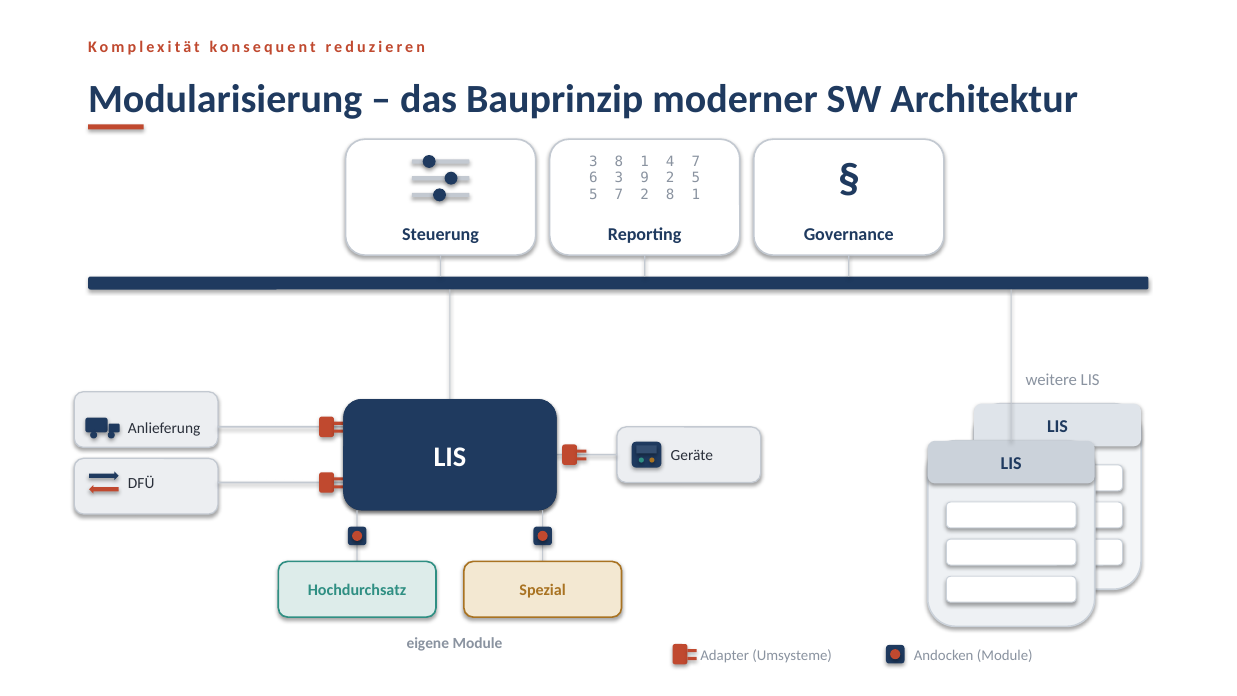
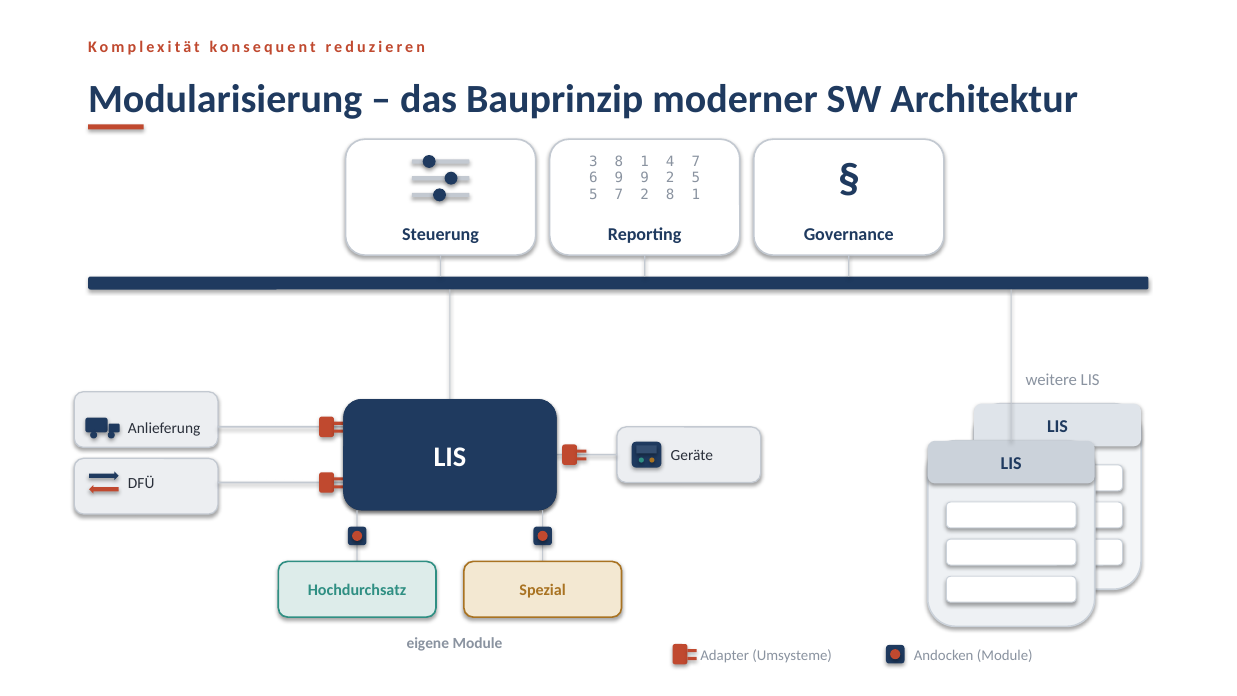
6 3: 3 -> 9
